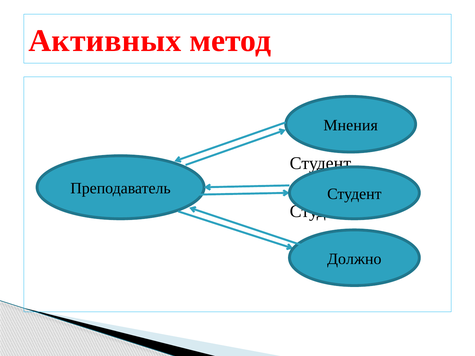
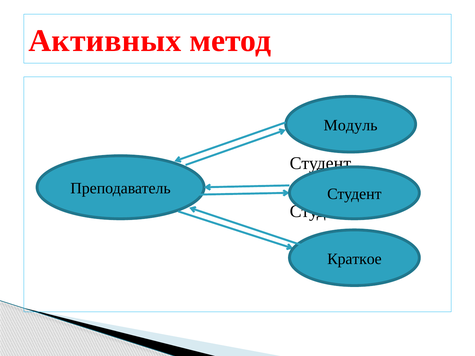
Мнения: Мнения -> Модуль
Должно: Должно -> Краткое
